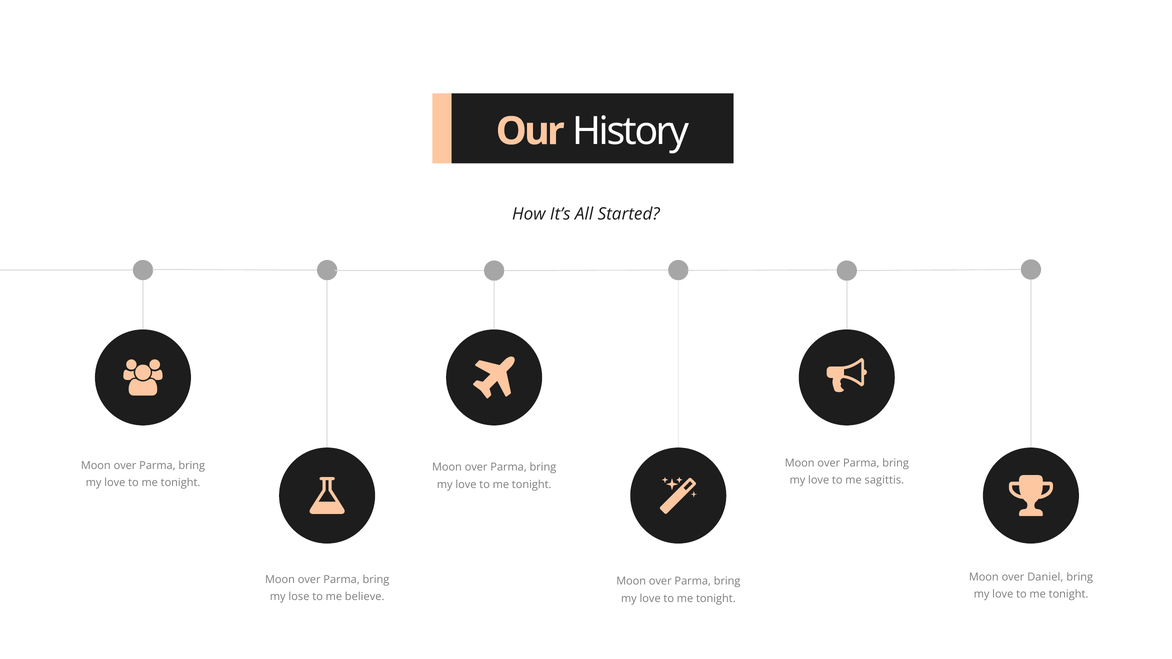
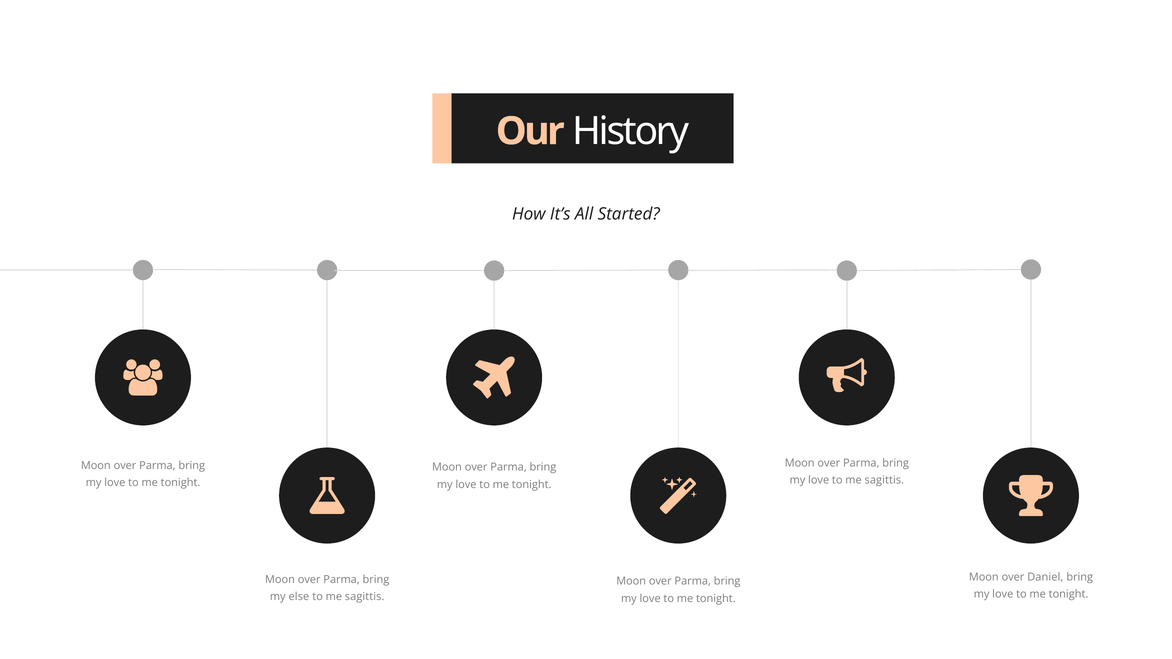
lose: lose -> else
believe at (365, 597): believe -> sagittis
